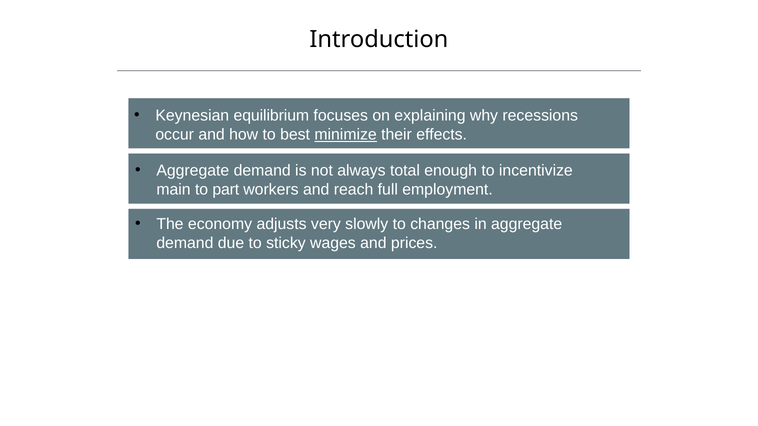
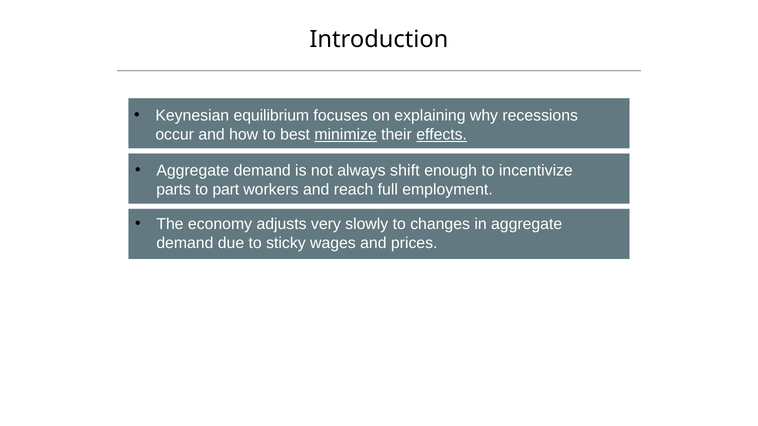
effects underline: none -> present
total: total -> shift
main: main -> parts
